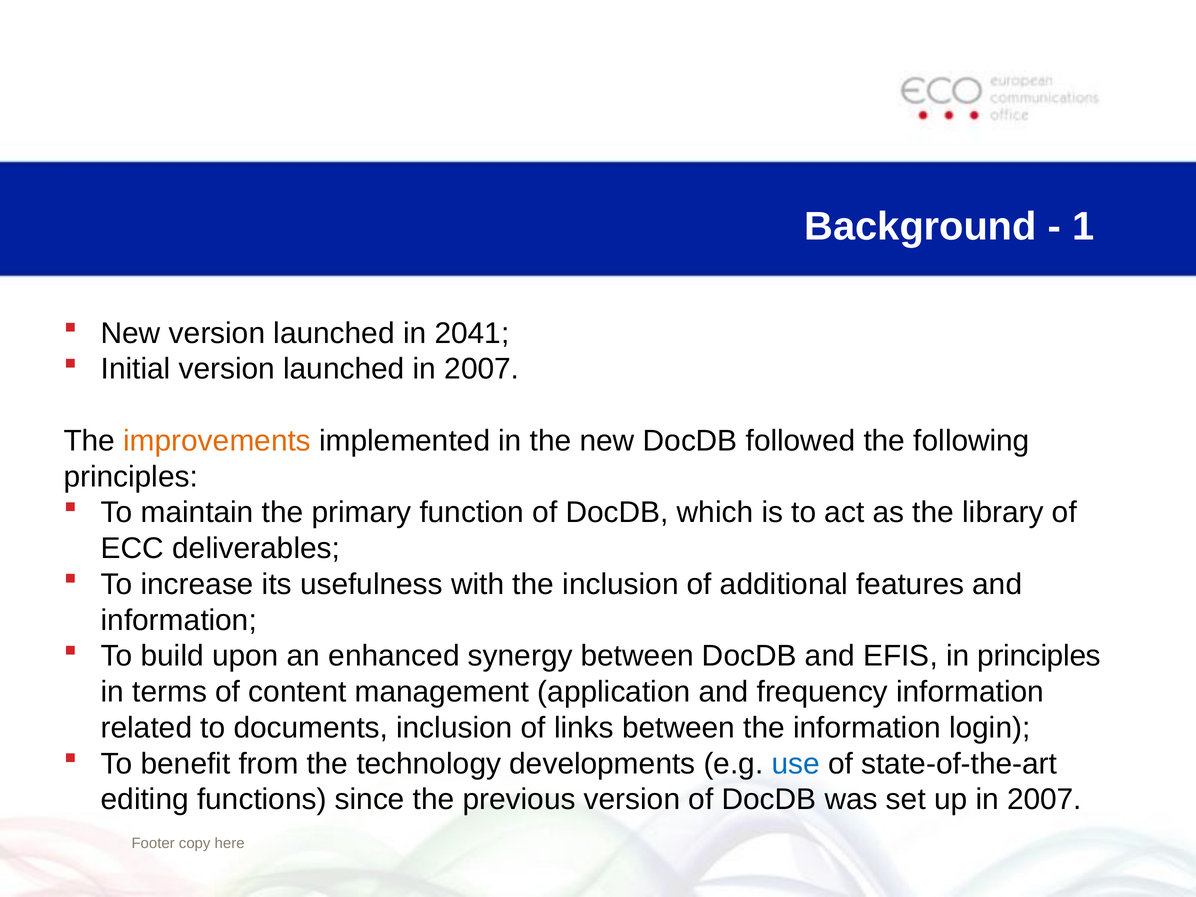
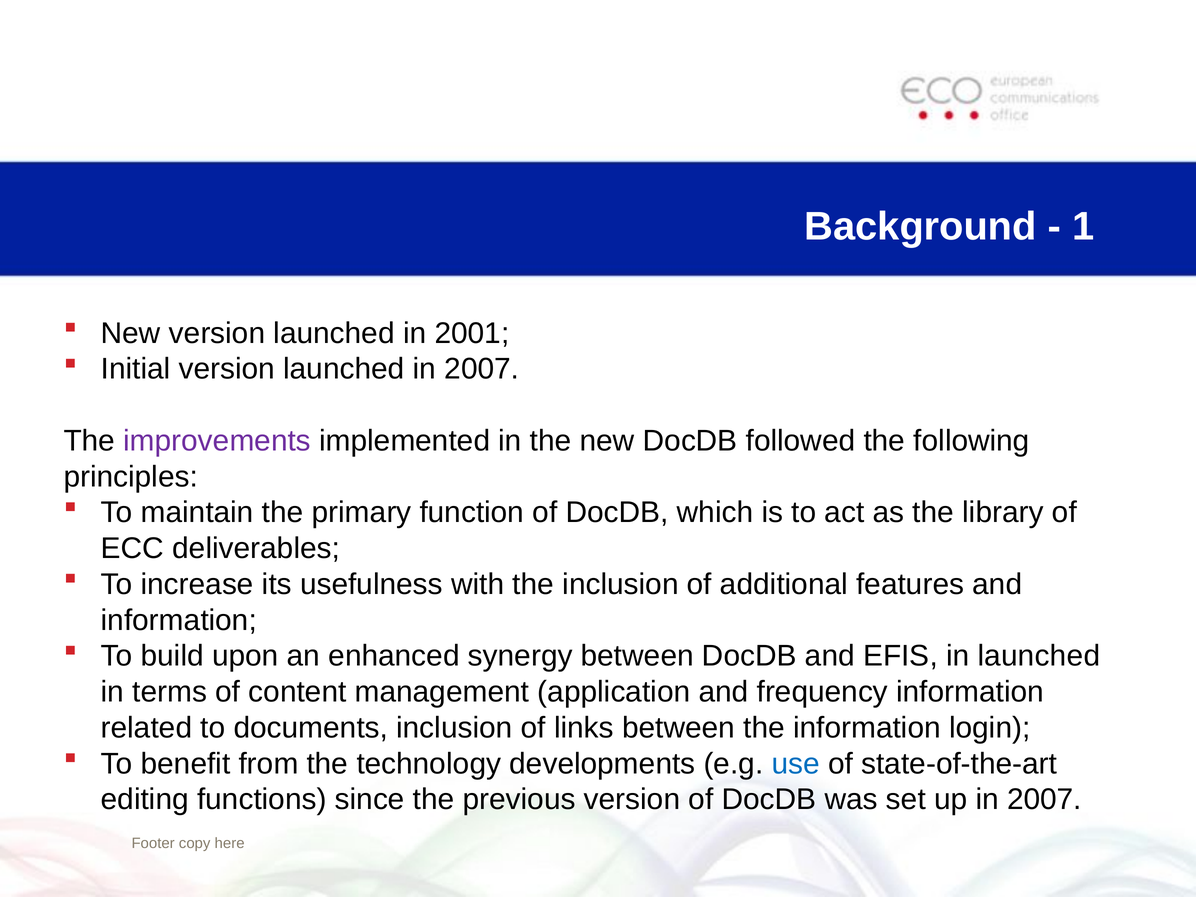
2041: 2041 -> 2001
improvements colour: orange -> purple
in principles: principles -> launched
